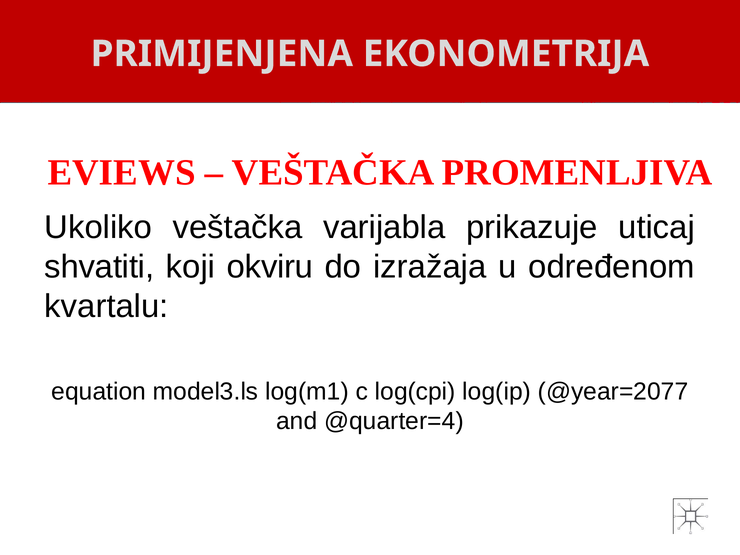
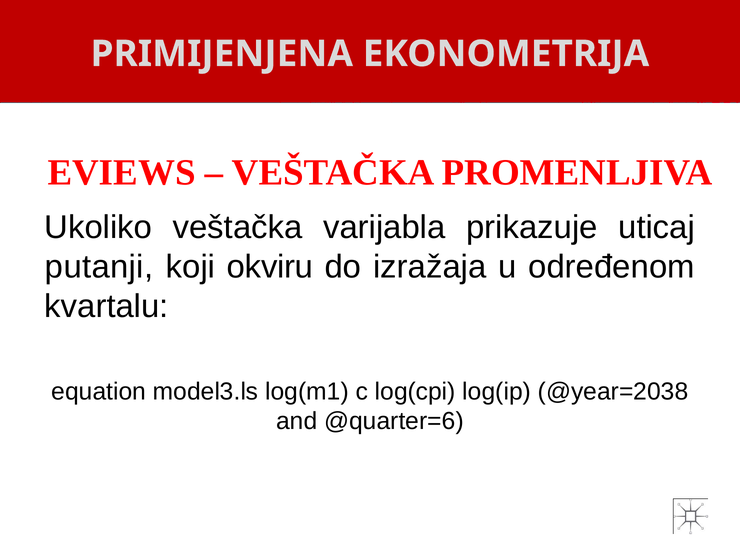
shvatiti: shvatiti -> putanji
@year=2077: @year=2077 -> @year=2038
@quarter=4: @quarter=4 -> @quarter=6
